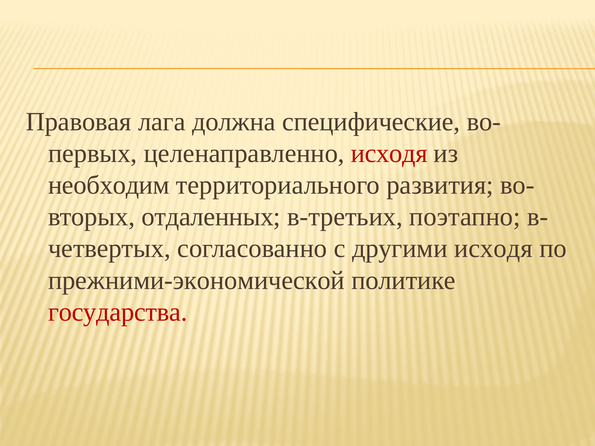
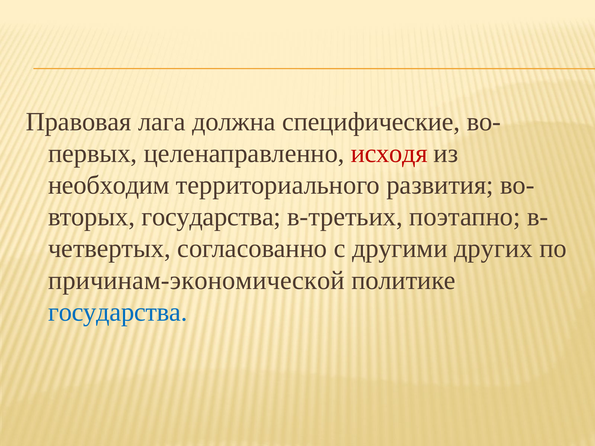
отдаленных at (211, 217): отдаленных -> государства
другими исходя: исходя -> других
прежними-экономической: прежними-экономической -> причинам-экономической
государства at (118, 312) colour: red -> blue
